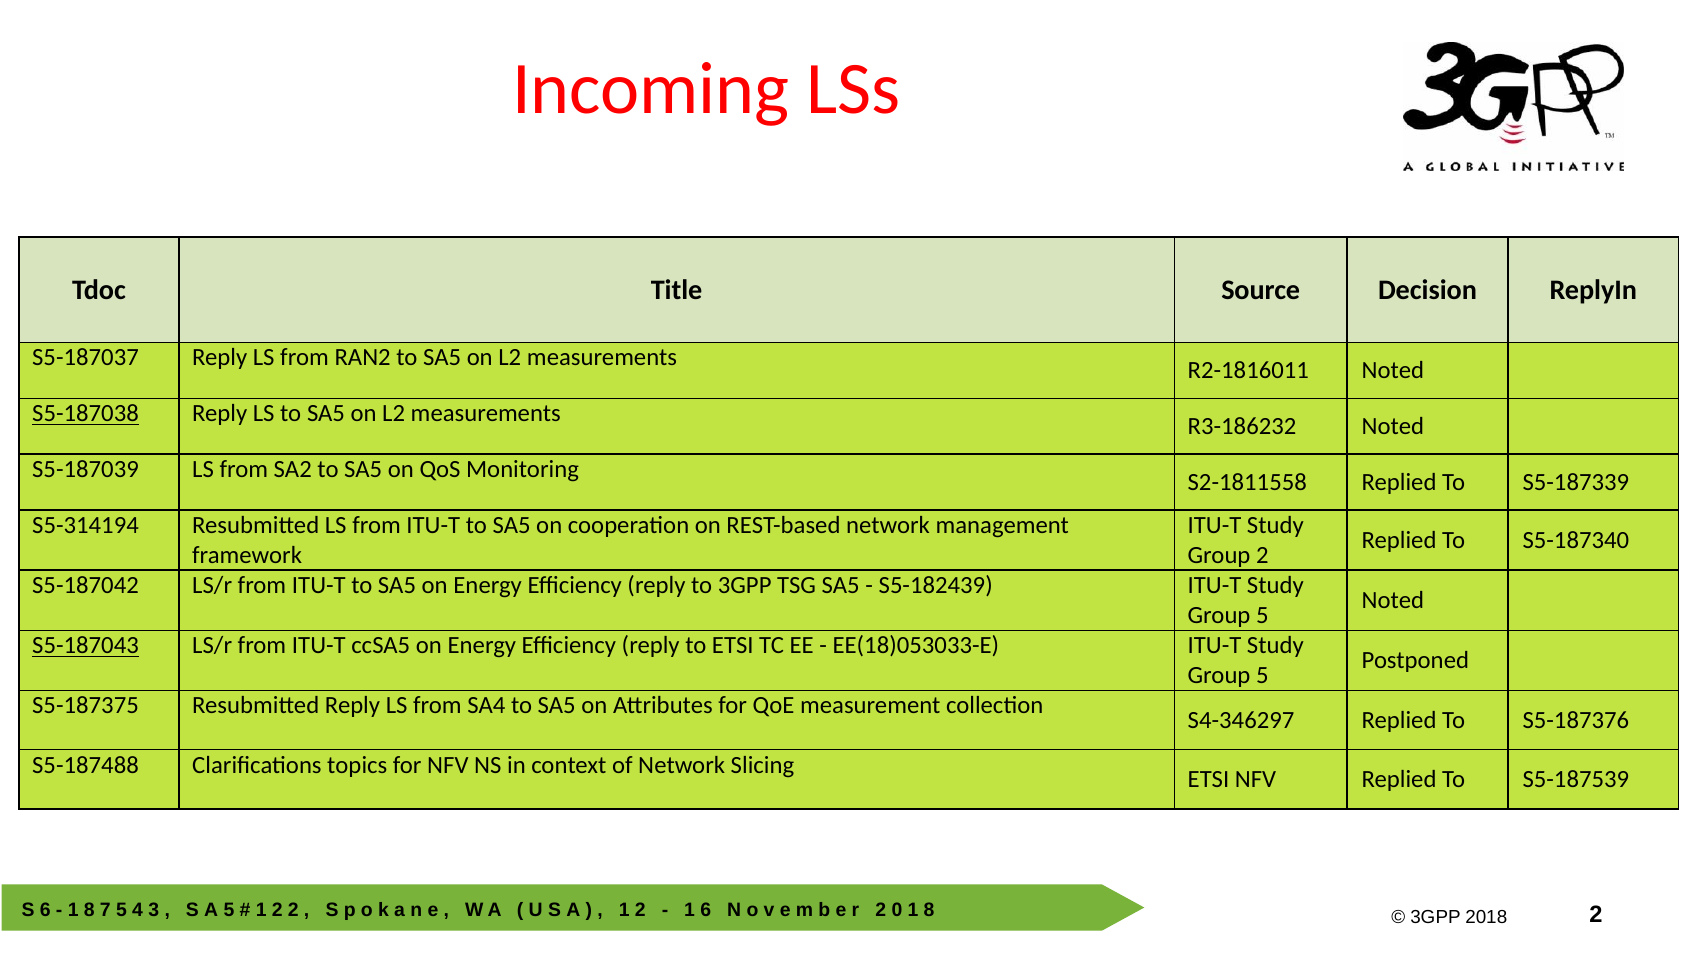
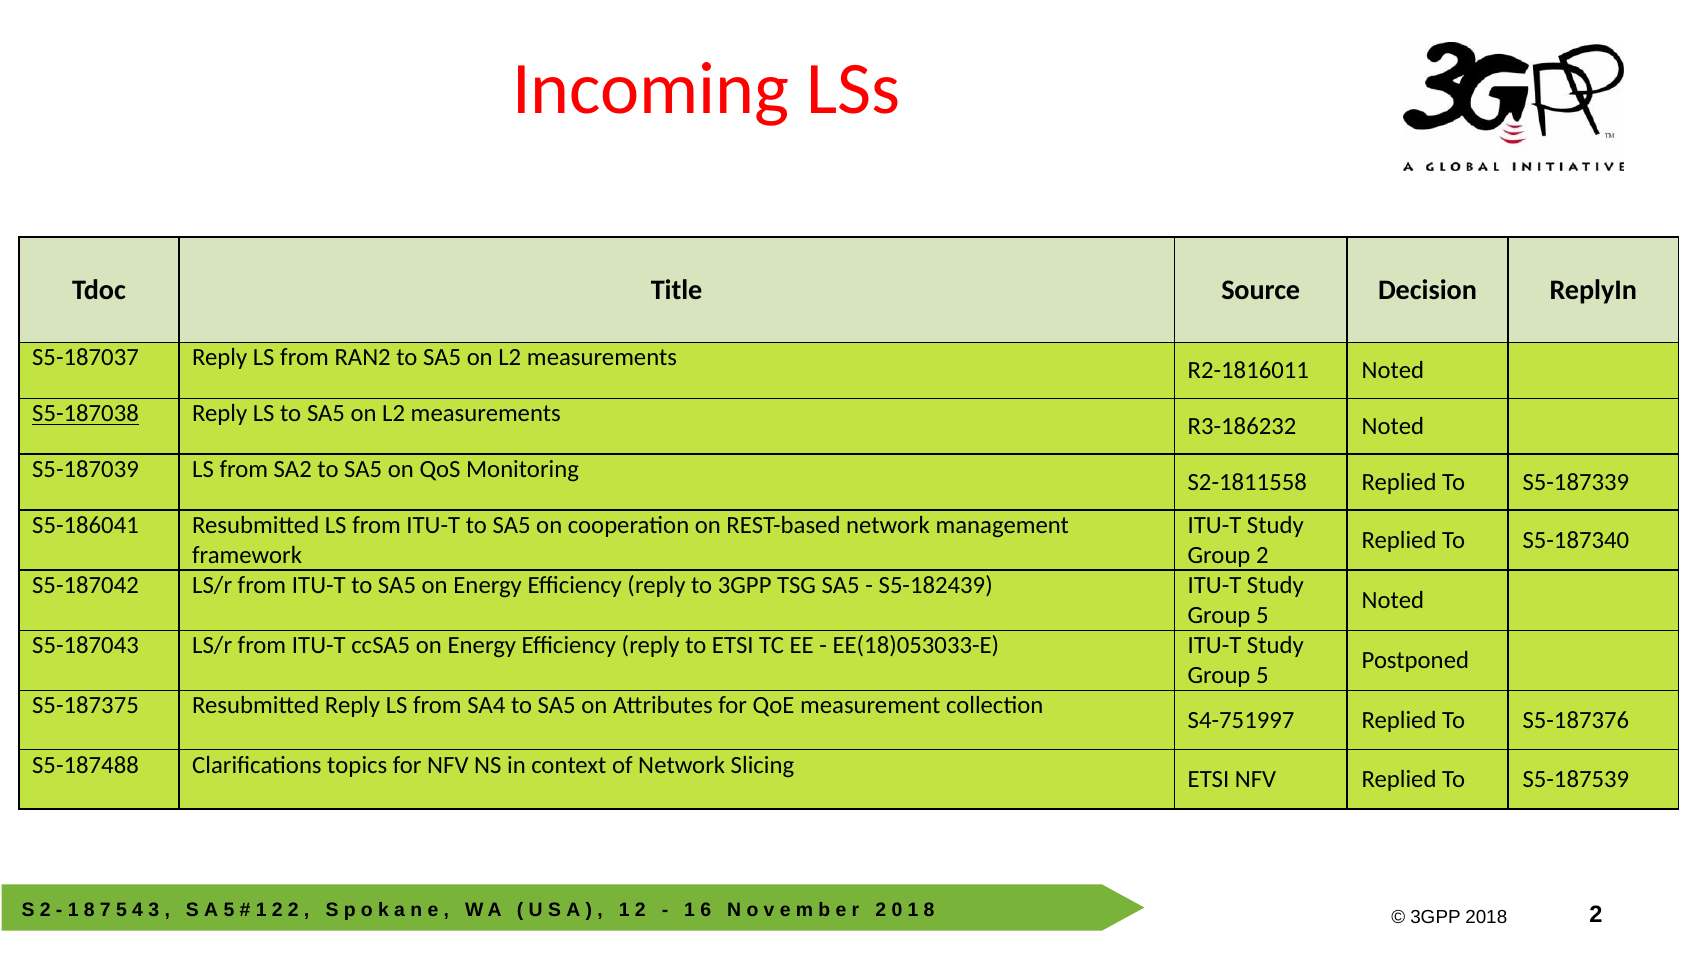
S5-314194: S5-314194 -> S5-186041
S5-187043 underline: present -> none
S4-346297: S4-346297 -> S4-751997
6 at (45, 910): 6 -> 2
